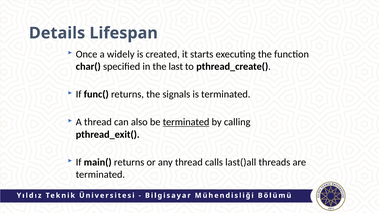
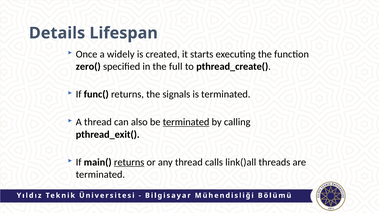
char(: char( -> zero(
last: last -> full
returns at (129, 162) underline: none -> present
last()all: last()all -> link()all
